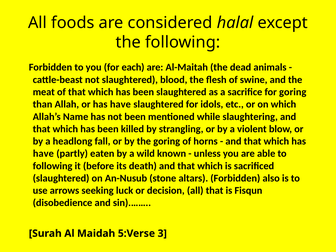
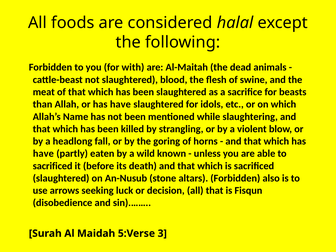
each: each -> with
for goring: goring -> beasts
following at (53, 166): following -> sacrificed
